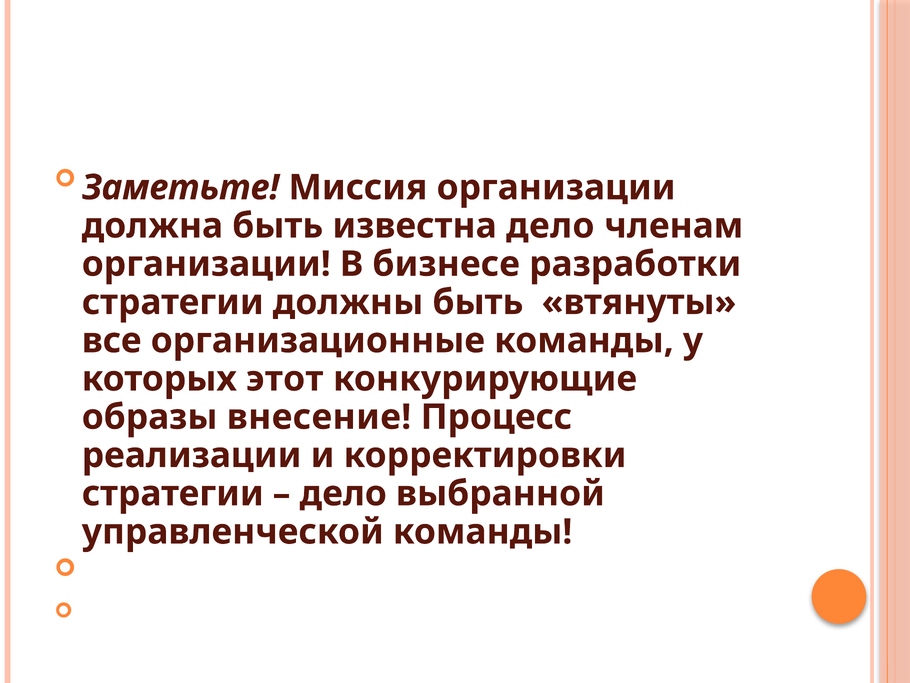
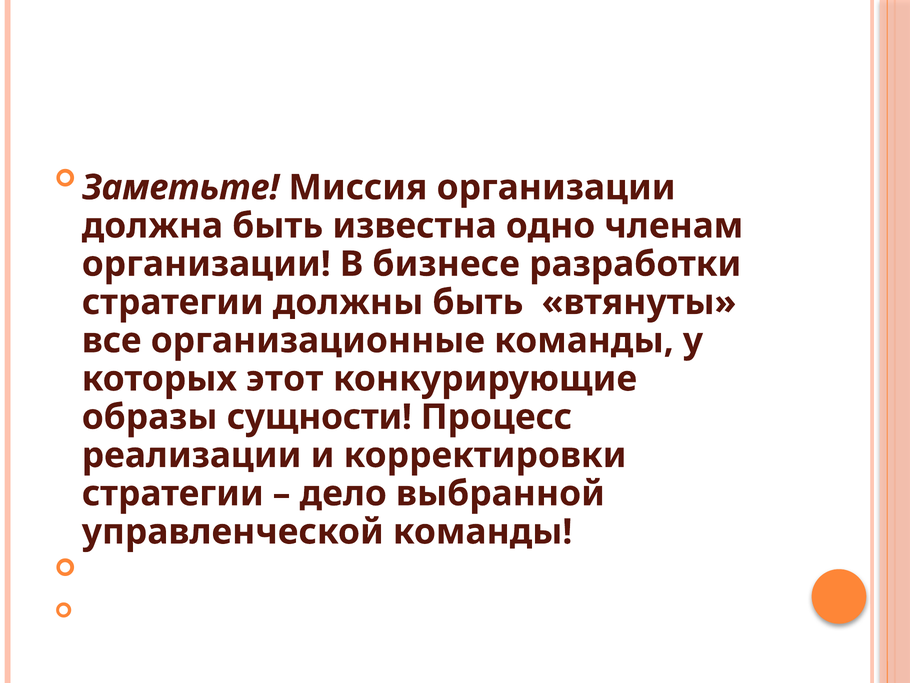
известна дело: дело -> одно
внесение: внесение -> сущности
